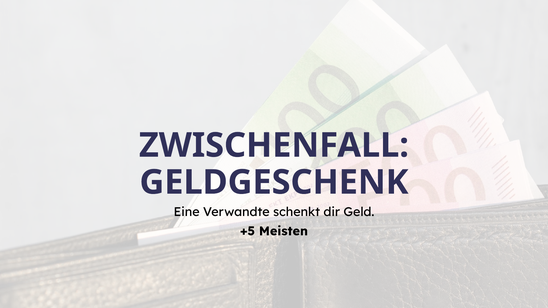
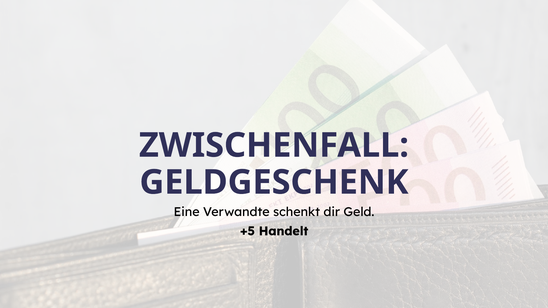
Meisten: Meisten -> Handelt
